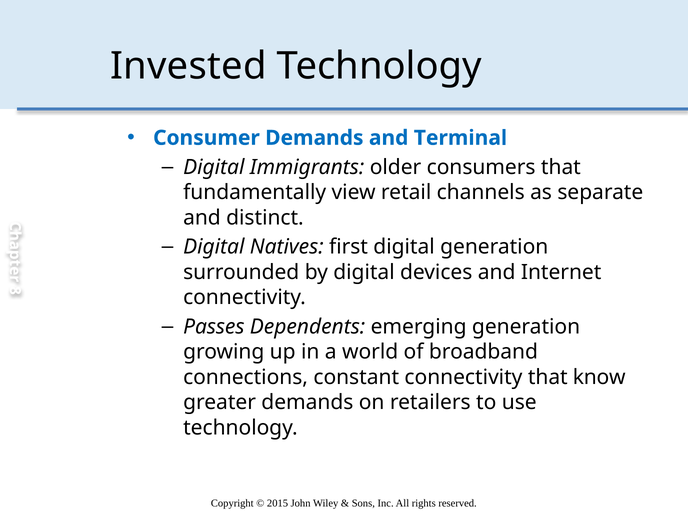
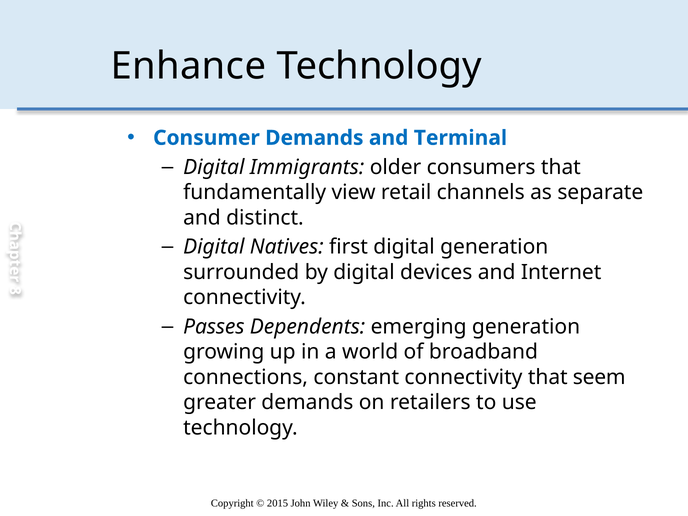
Invested: Invested -> Enhance
know: know -> seem
